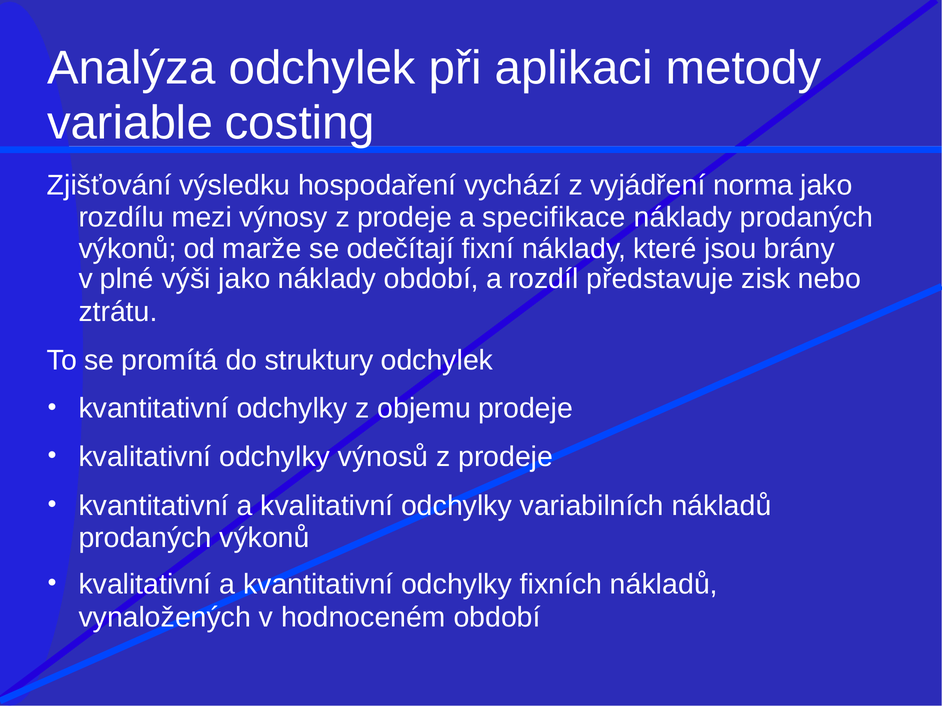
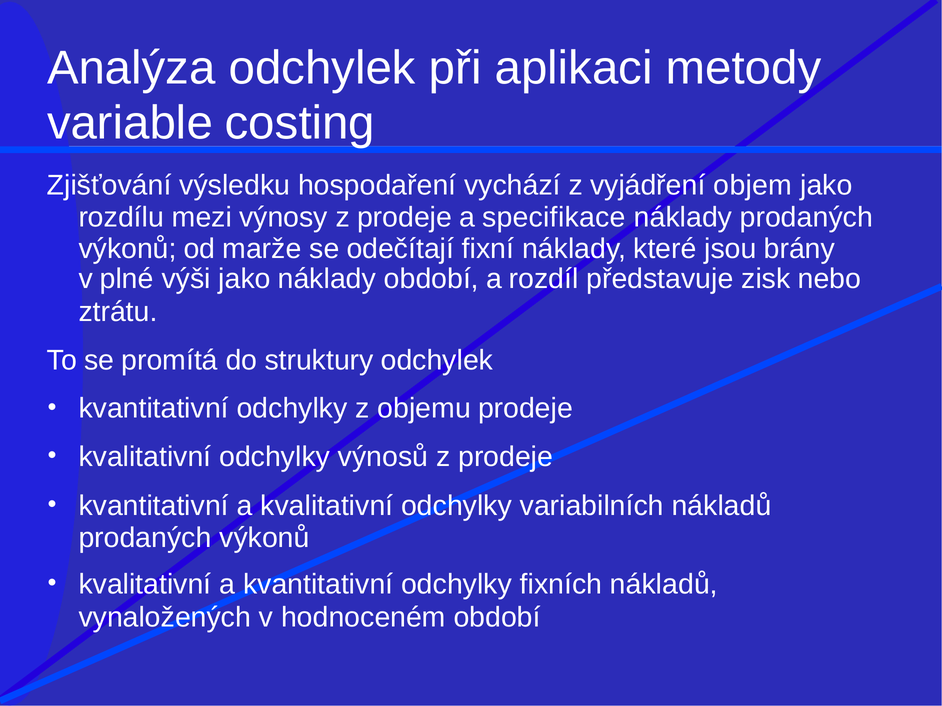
norma: norma -> objem
